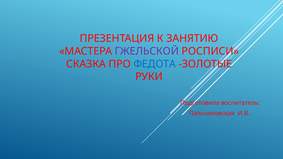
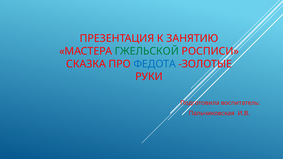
ГЖЕЛЬСКОЙ colour: purple -> green
